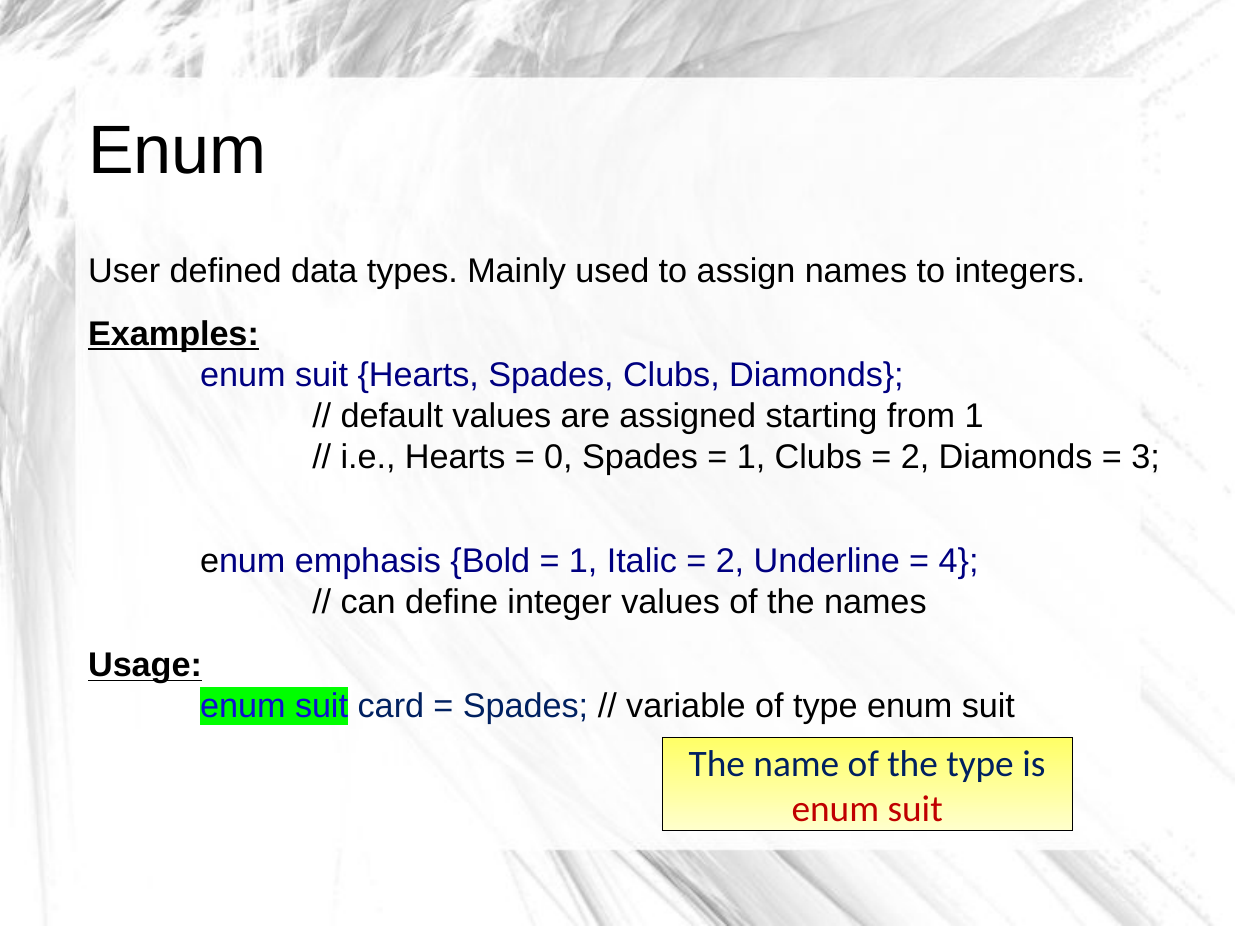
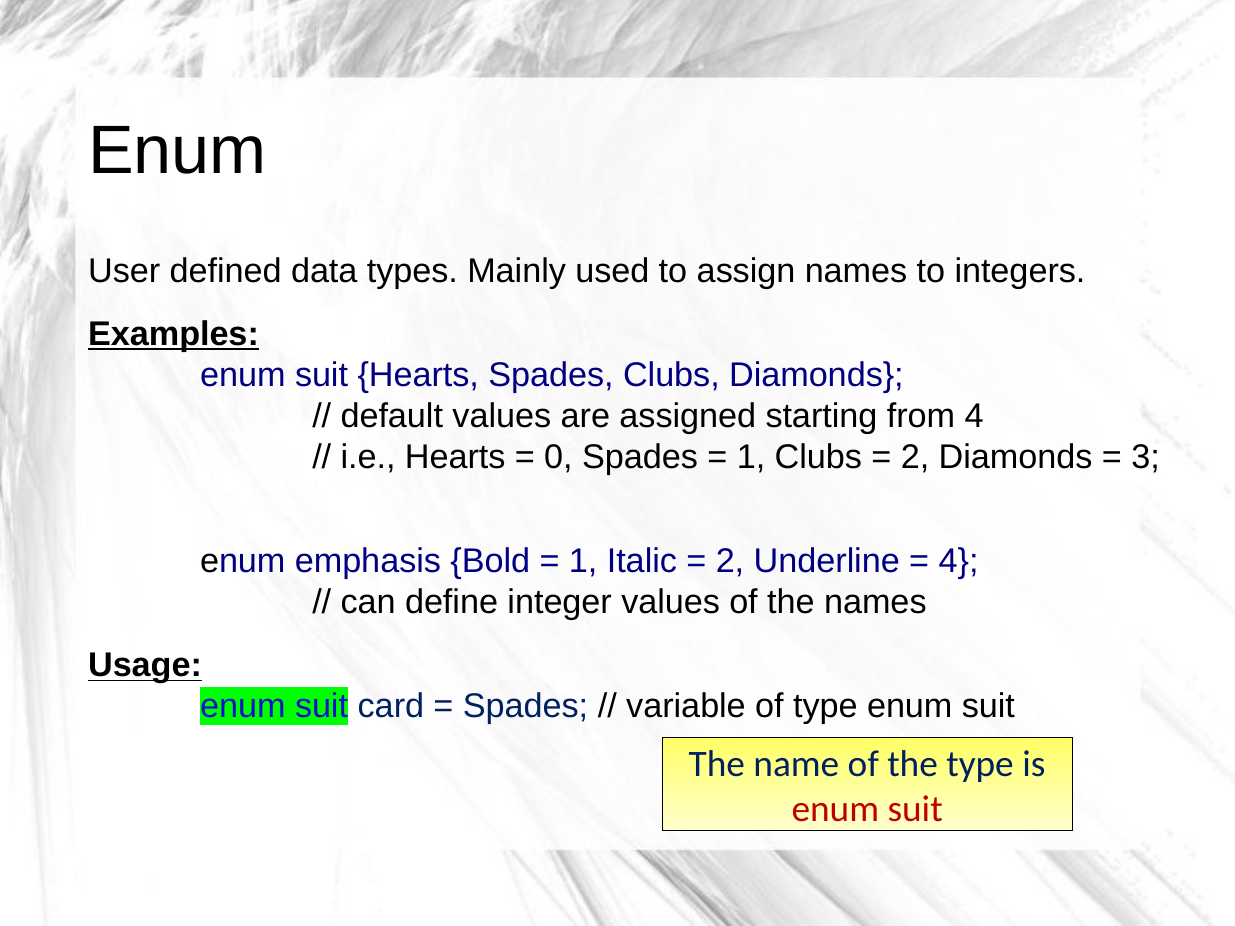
from 1: 1 -> 4
